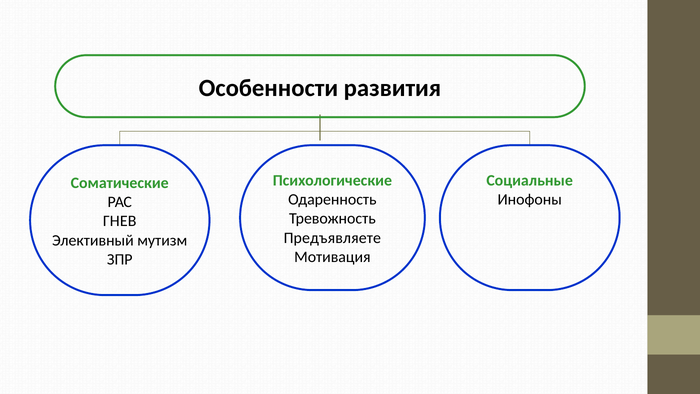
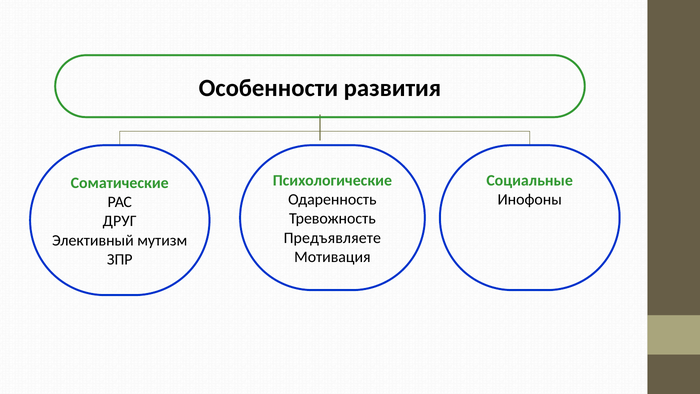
ГНЕВ: ГНЕВ -> ДРУГ
